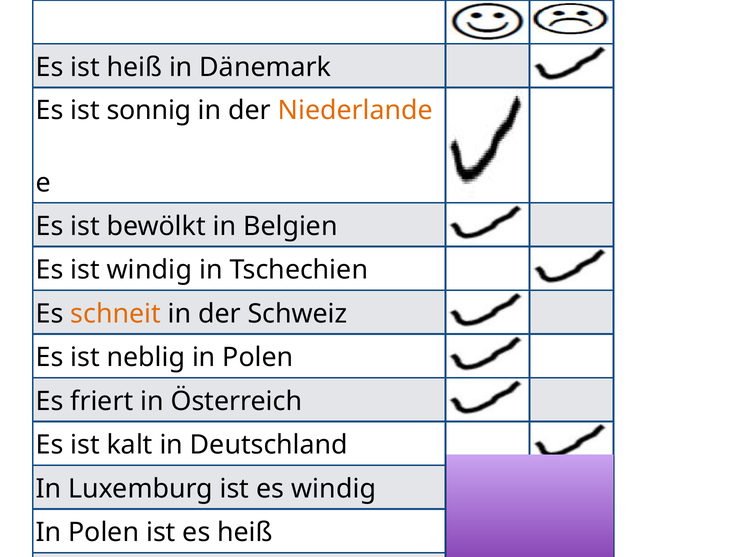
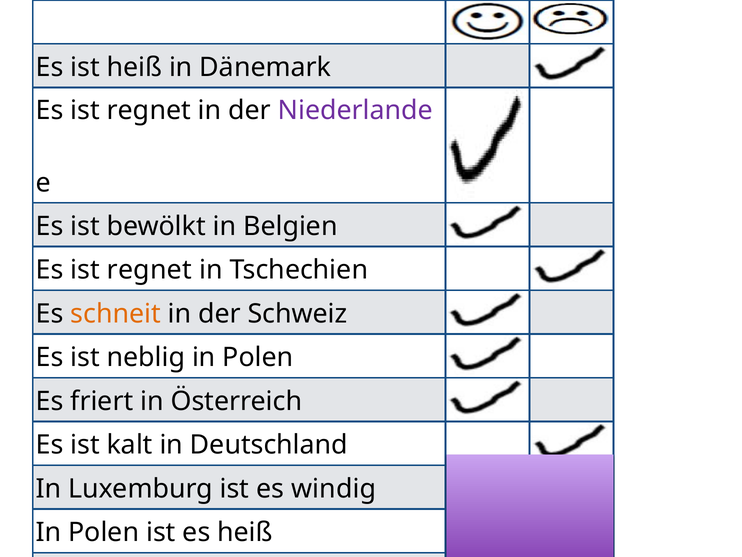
sonnig at (149, 110): sonnig -> regnet
Niederlande colour: orange -> purple
windig at (149, 270): windig -> regnet
